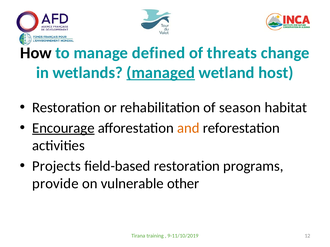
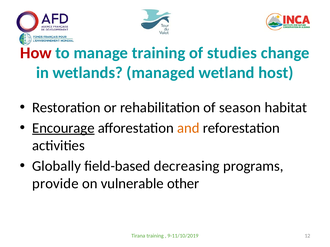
How colour: black -> red
manage defined: defined -> training
threats: threats -> studies
managed underline: present -> none
Projects: Projects -> Globally
field-based restoration: restoration -> decreasing
